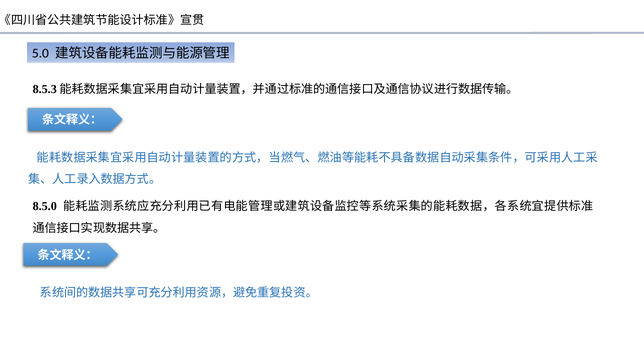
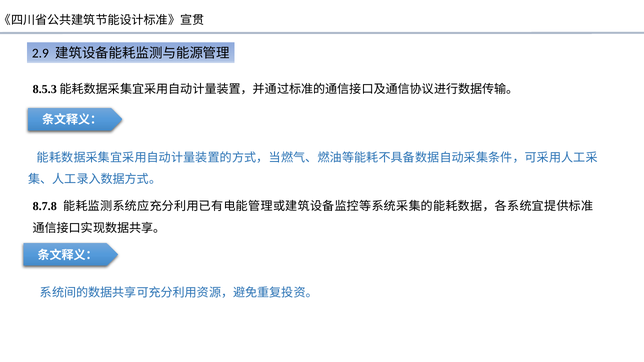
5.0: 5.0 -> 2.9
8.5.0: 8.5.0 -> 8.7.8
